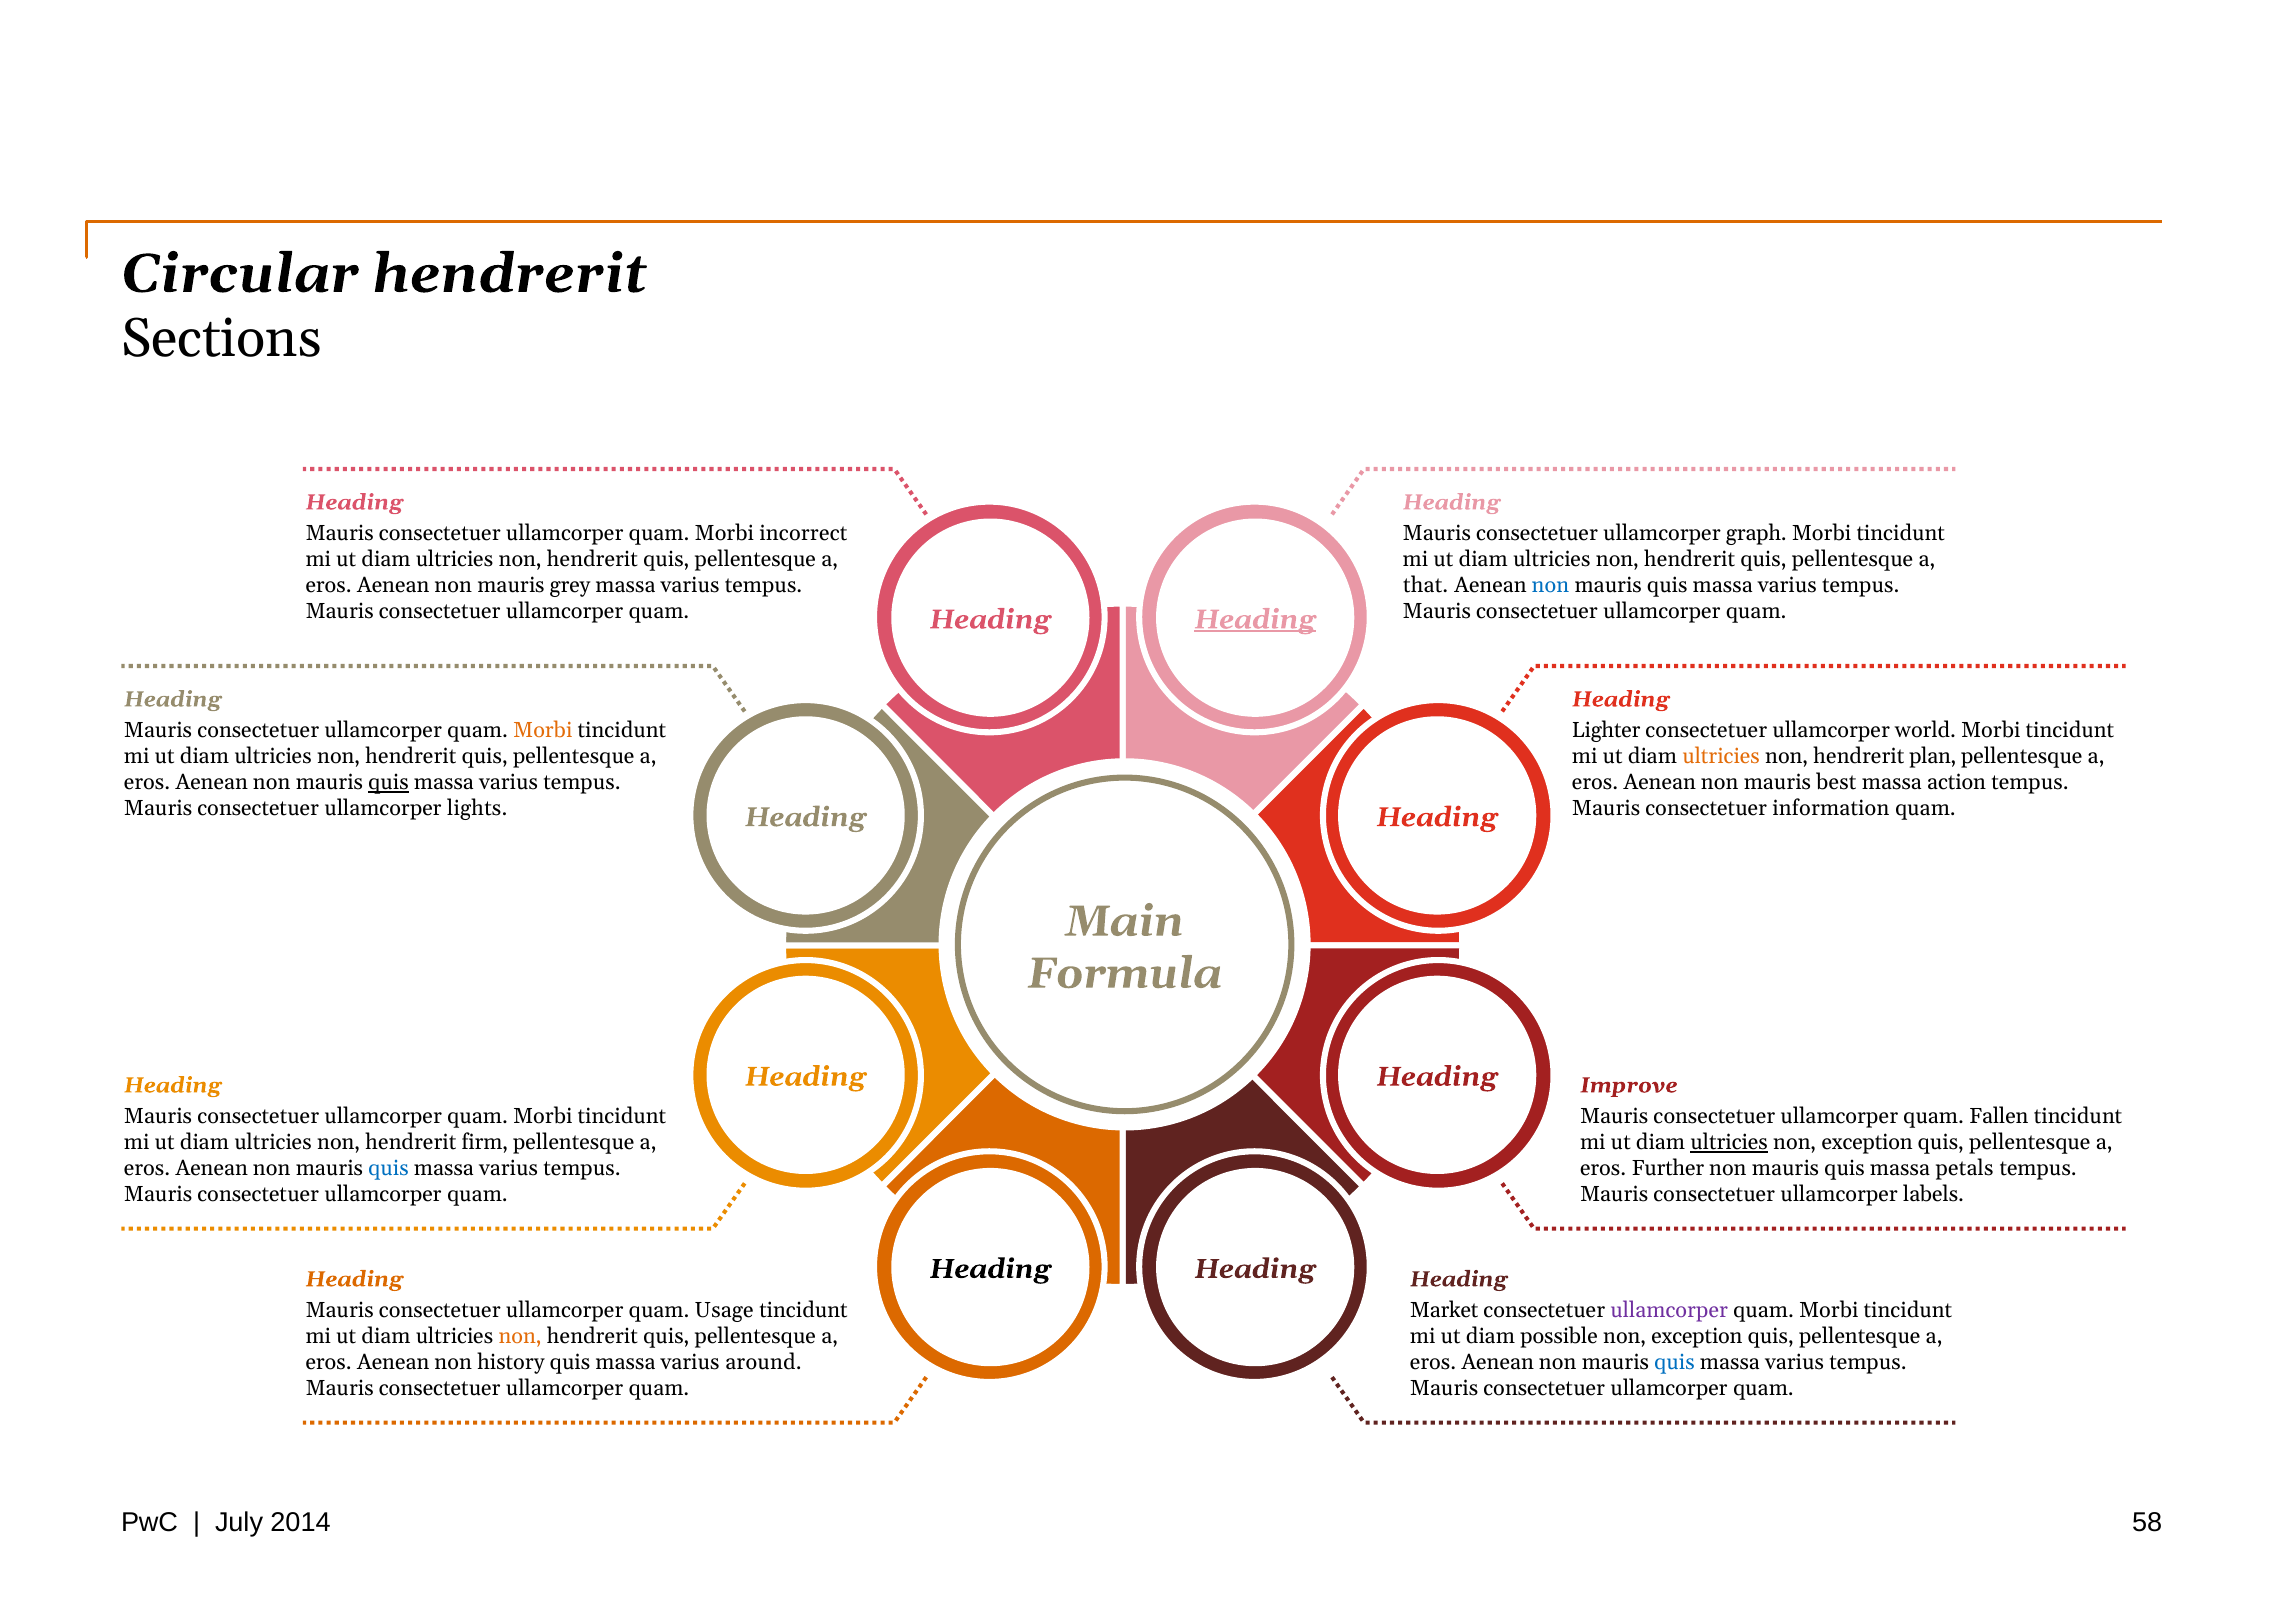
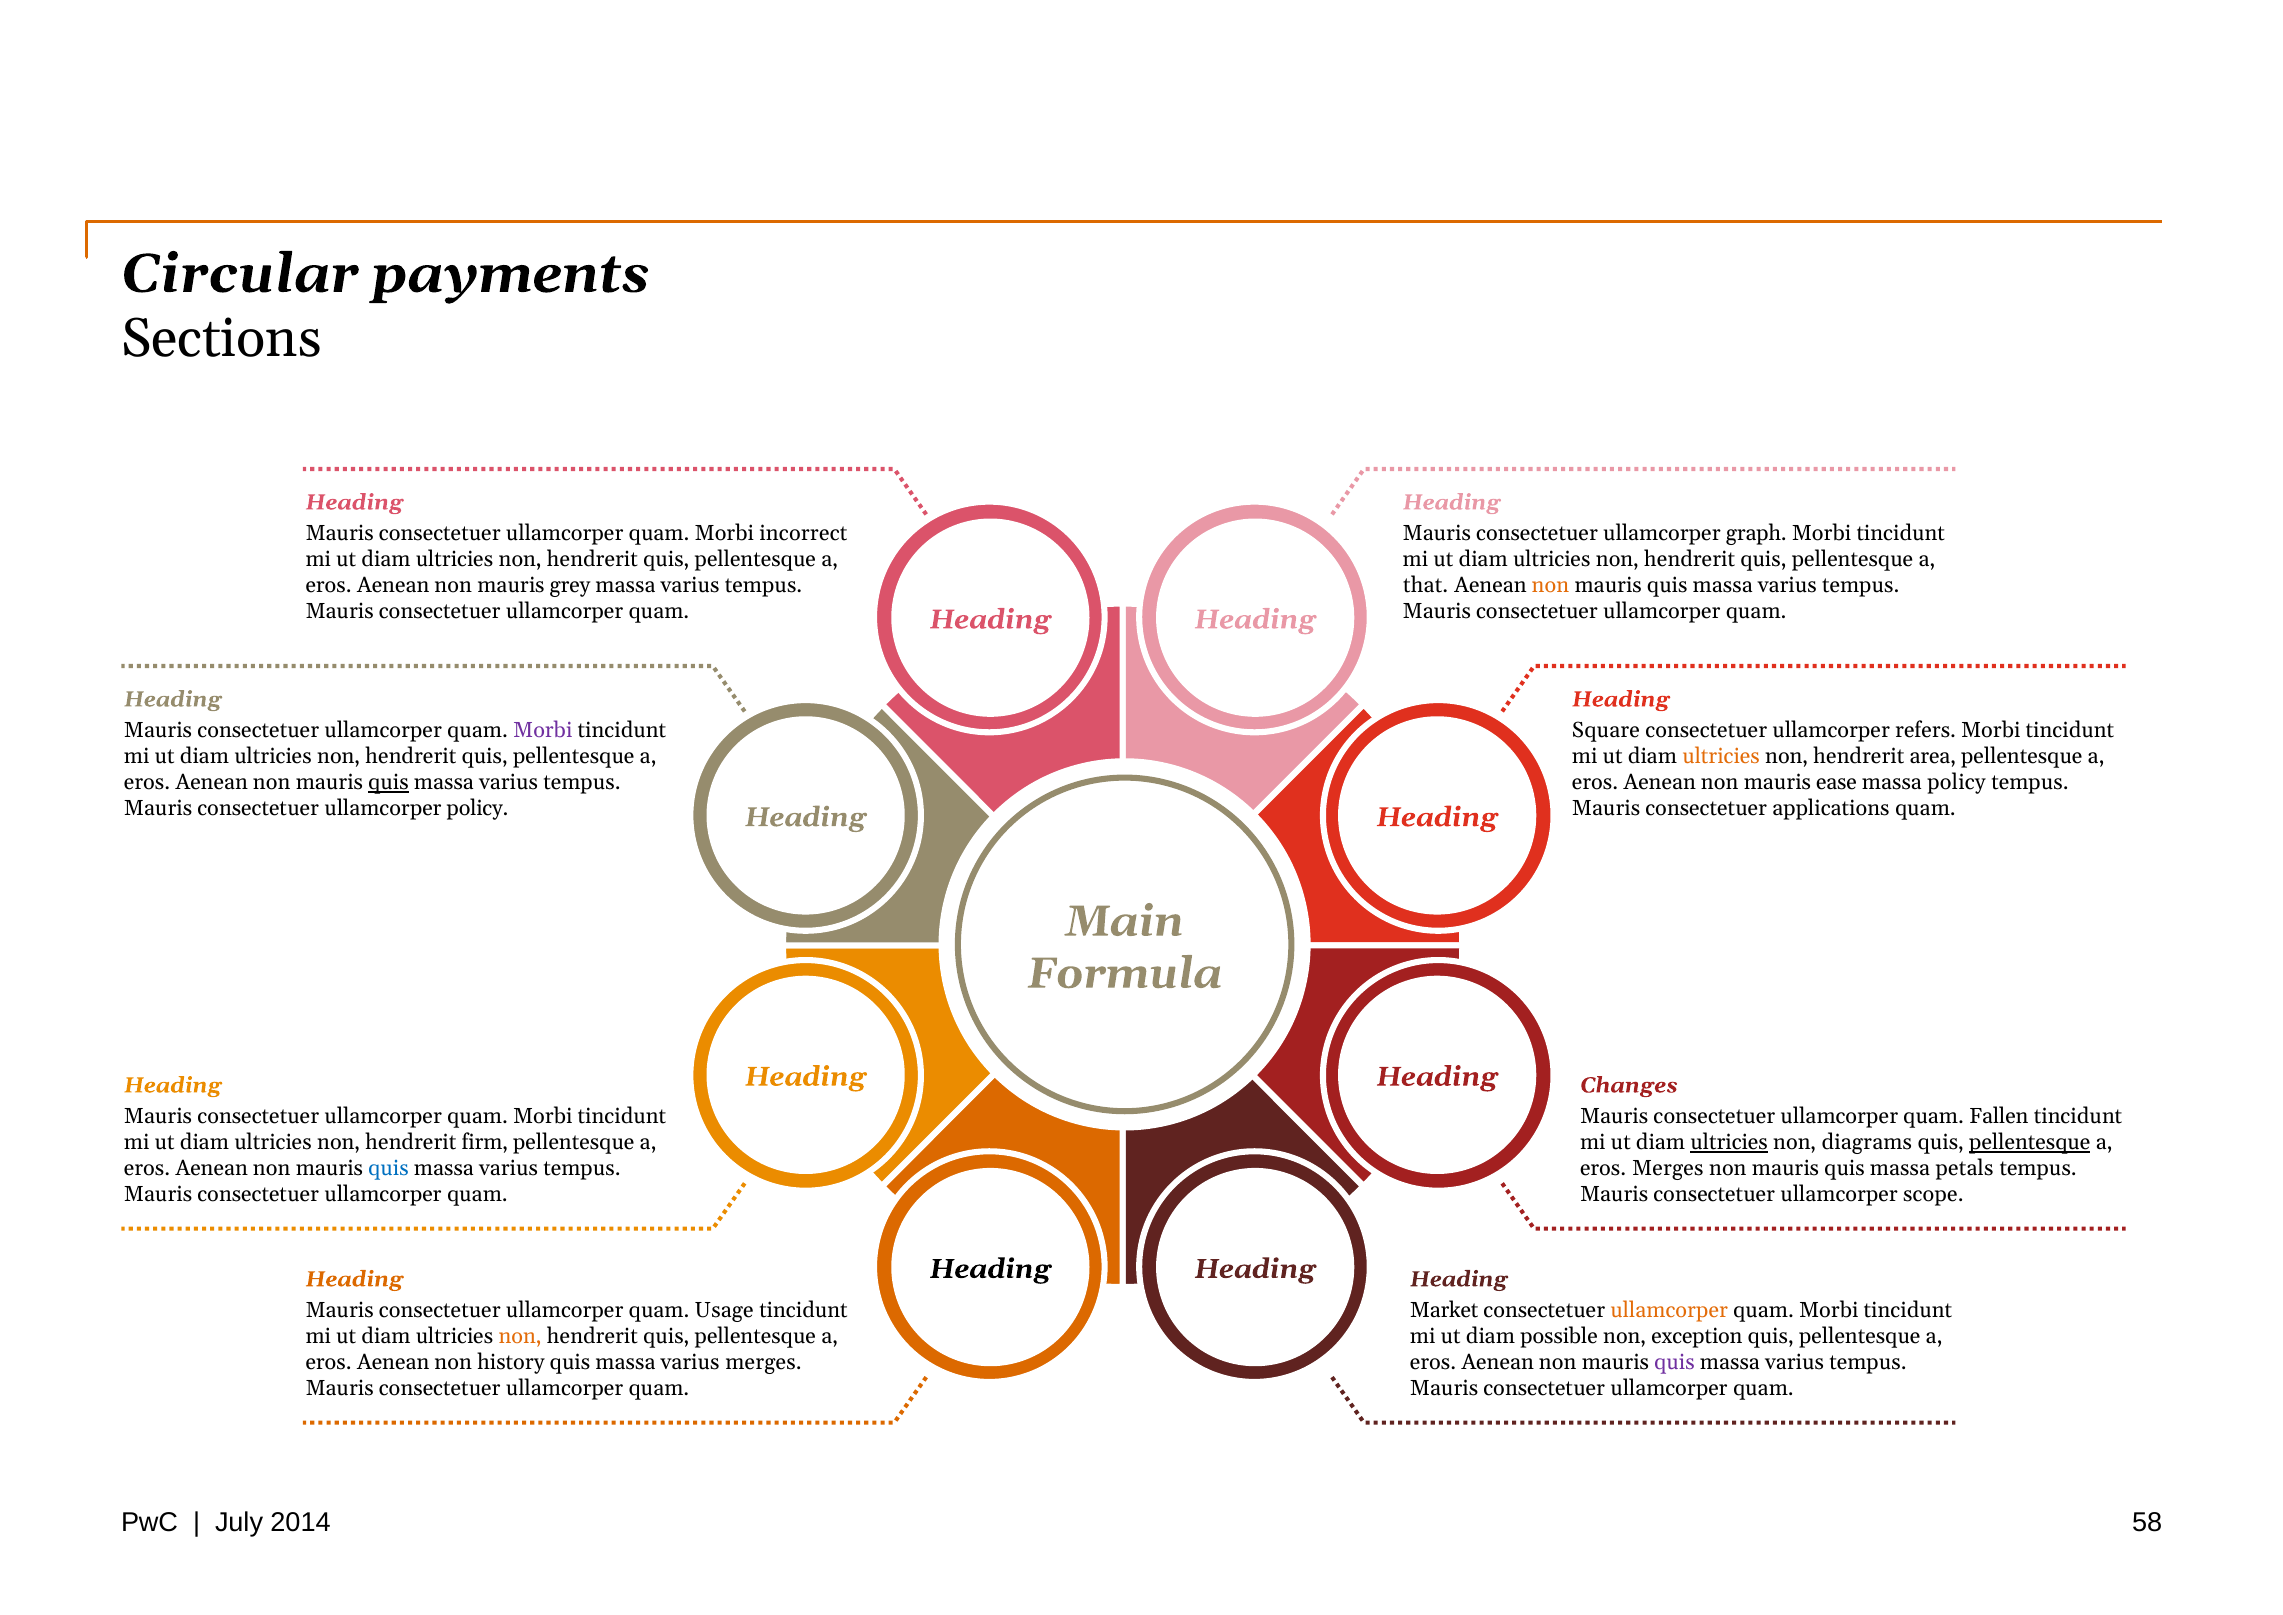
Circular hendrerit: hendrerit -> payments
non at (1550, 586) colour: blue -> orange
Heading at (1255, 619) underline: present -> none
Morbi at (543, 730) colour: orange -> purple
Lighter: Lighter -> Square
world: world -> refers
plan: plan -> area
best: best -> ease
massa action: action -> policy
ullamcorper lights: lights -> policy
information: information -> applications
Improve: Improve -> Changes
exception at (1867, 1142): exception -> diagrams
pellentesque at (2030, 1142) underline: none -> present
eros Further: Further -> Merges
labels: labels -> scope
ullamcorper at (1669, 1310) colour: purple -> orange
varius around: around -> merges
quis at (1674, 1362) colour: blue -> purple
